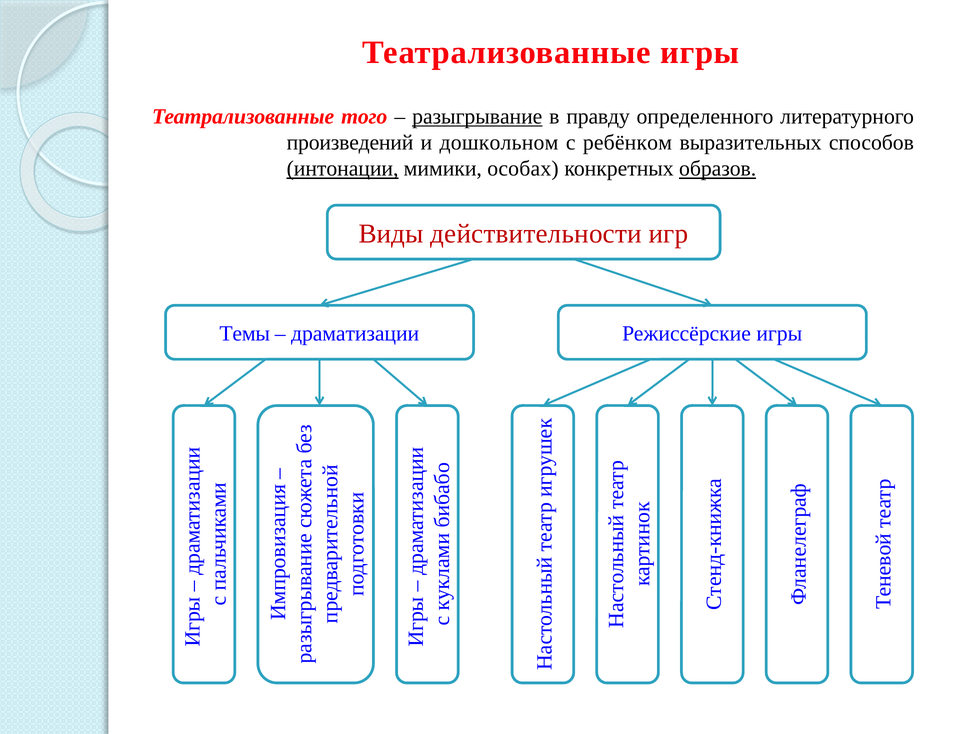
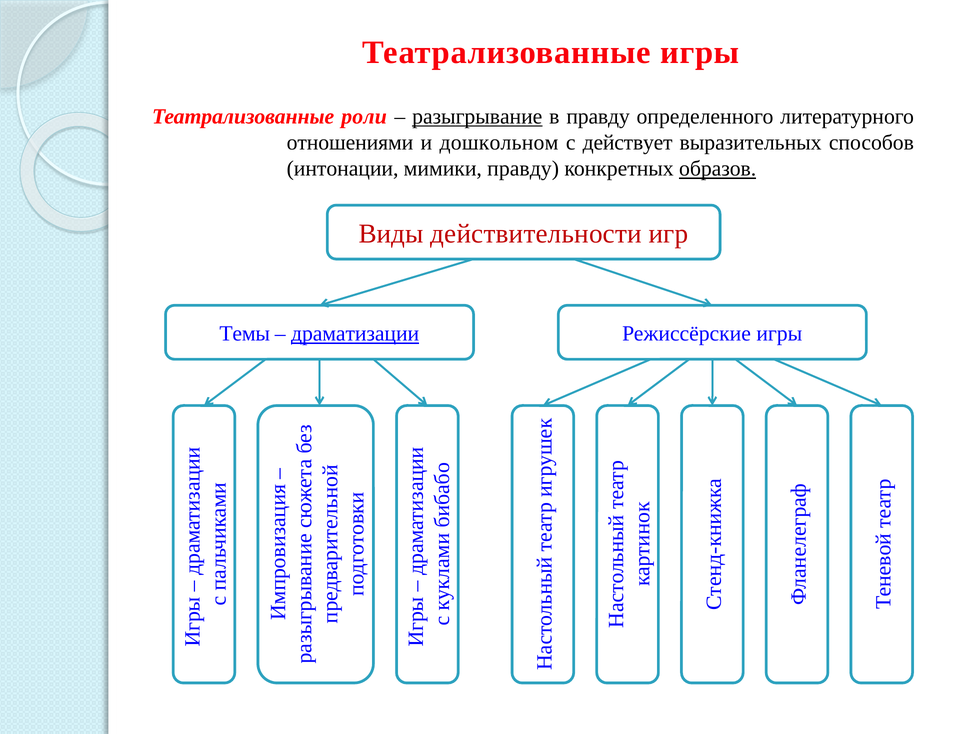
того: того -> роли
произведений: произведений -> отношениями
ребёнком: ребёнком -> действует
интонации underline: present -> none
мимики особах: особах -> правду
драматизации underline: none -> present
